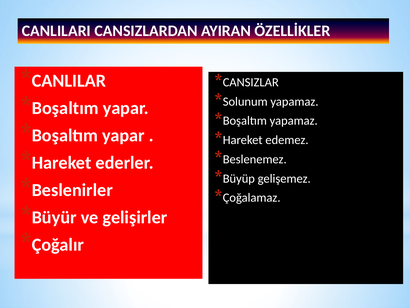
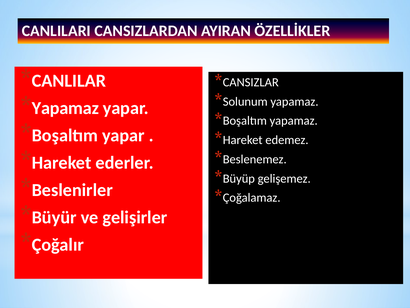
Boşaltım at (65, 108): Boşaltım -> Yapamaz
